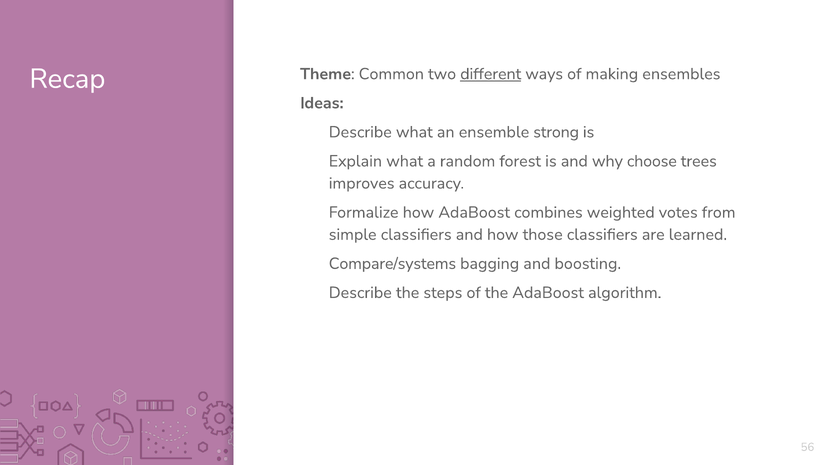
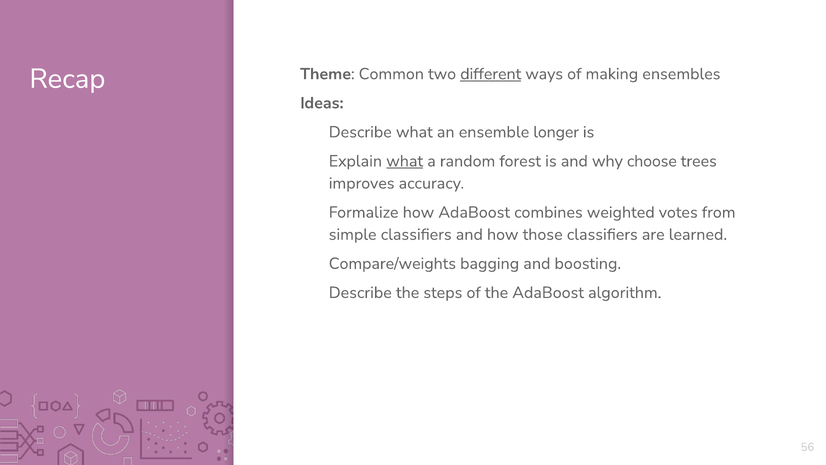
strong: strong -> longer
what at (405, 161) underline: none -> present
Compare/systems: Compare/systems -> Compare/weights
